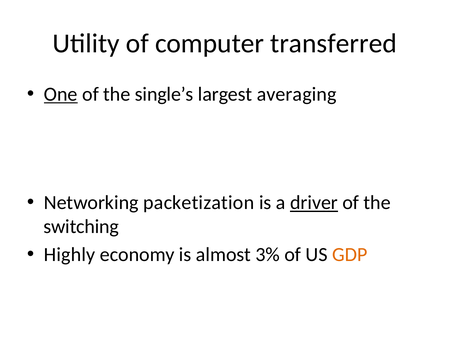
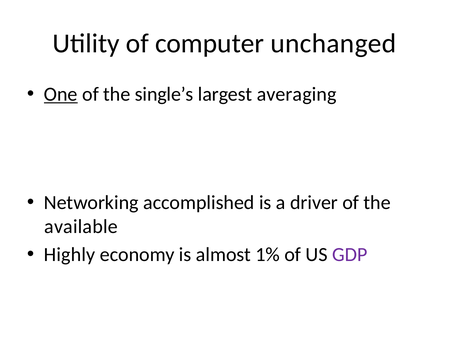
transferred: transferred -> unchanged
packetization: packetization -> accomplished
driver underline: present -> none
switching: switching -> available
3%: 3% -> 1%
GDP colour: orange -> purple
